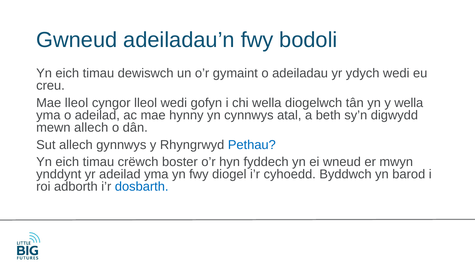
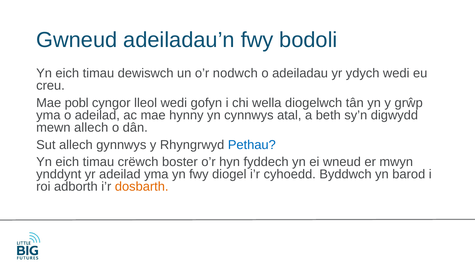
gymaint: gymaint -> nodwch
Mae lleol: lleol -> pobl
y wella: wella -> grŵp
dosbarth colour: blue -> orange
